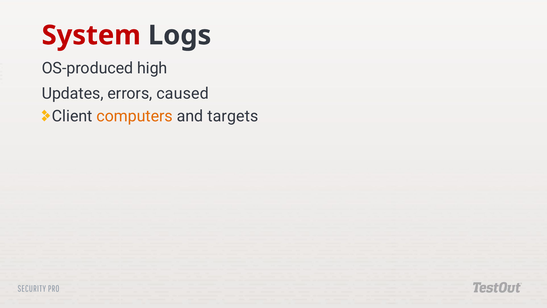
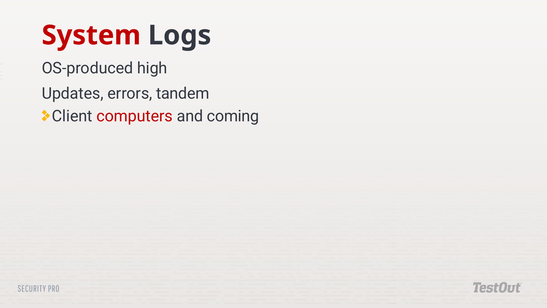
caused: caused -> tandem
computers colour: orange -> red
targets: targets -> coming
